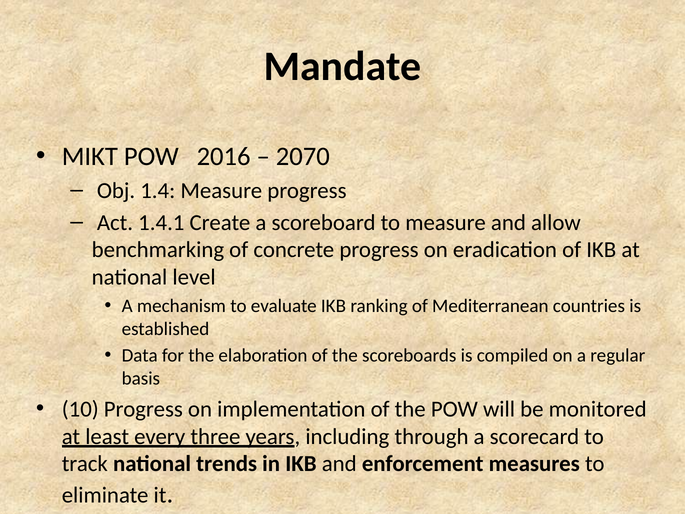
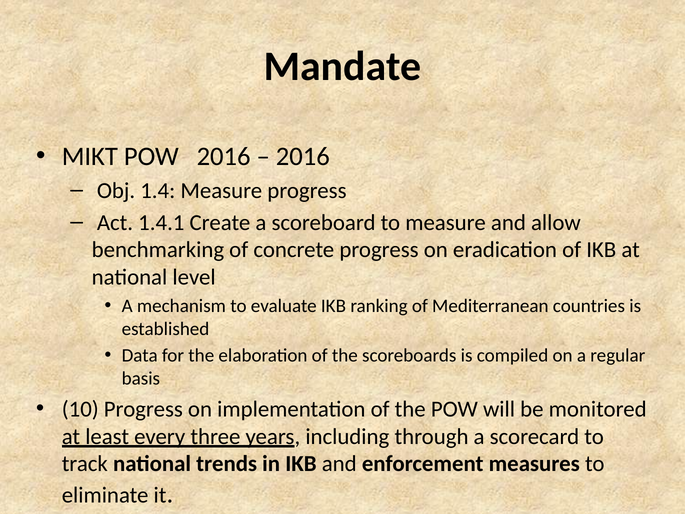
2070 at (303, 156): 2070 -> 2016
